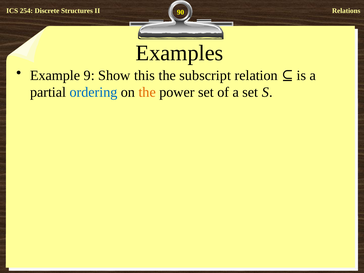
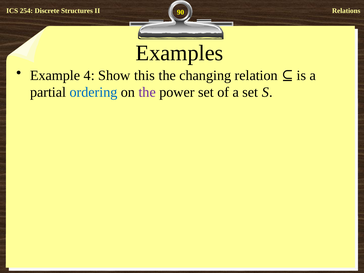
9: 9 -> 4
subscript: subscript -> changing
the at (147, 92) colour: orange -> purple
